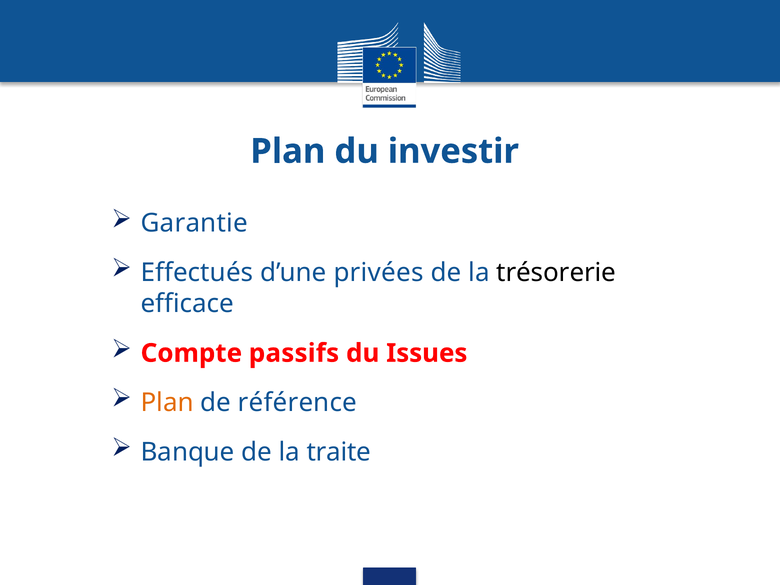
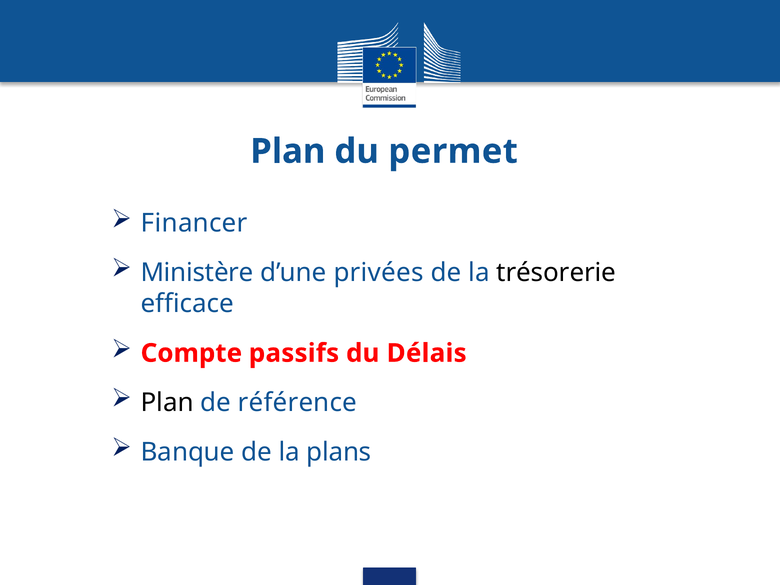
investir: investir -> permet
Garantie: Garantie -> Financer
Effectués: Effectués -> Ministère
Issues: Issues -> Délais
Plan at (167, 403) colour: orange -> black
traite: traite -> plans
